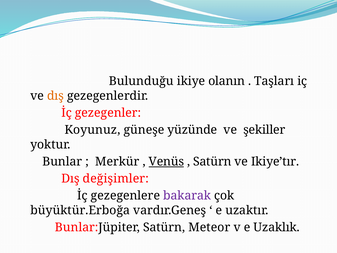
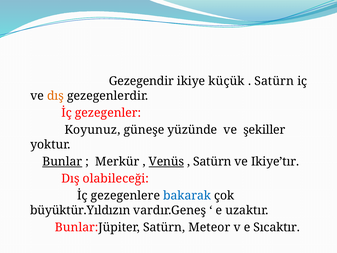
Bulunduğu: Bulunduğu -> Gezegendir
olanın: olanın -> küçük
Taşları at (274, 81): Taşları -> Satürn
Bunlar underline: none -> present
değişimler: değişimler -> olabileceği
bakarak colour: purple -> blue
büyüktür.Erboğa: büyüktür.Erboğa -> büyüktür.Yıldızın
Uzaklık: Uzaklık -> Sıcaktır
